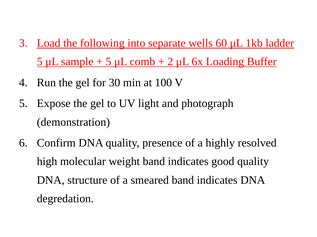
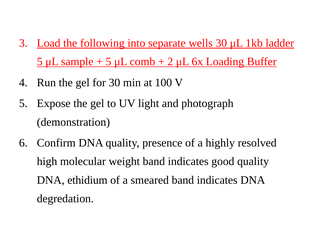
wells 60: 60 -> 30
structure: structure -> ethidium
